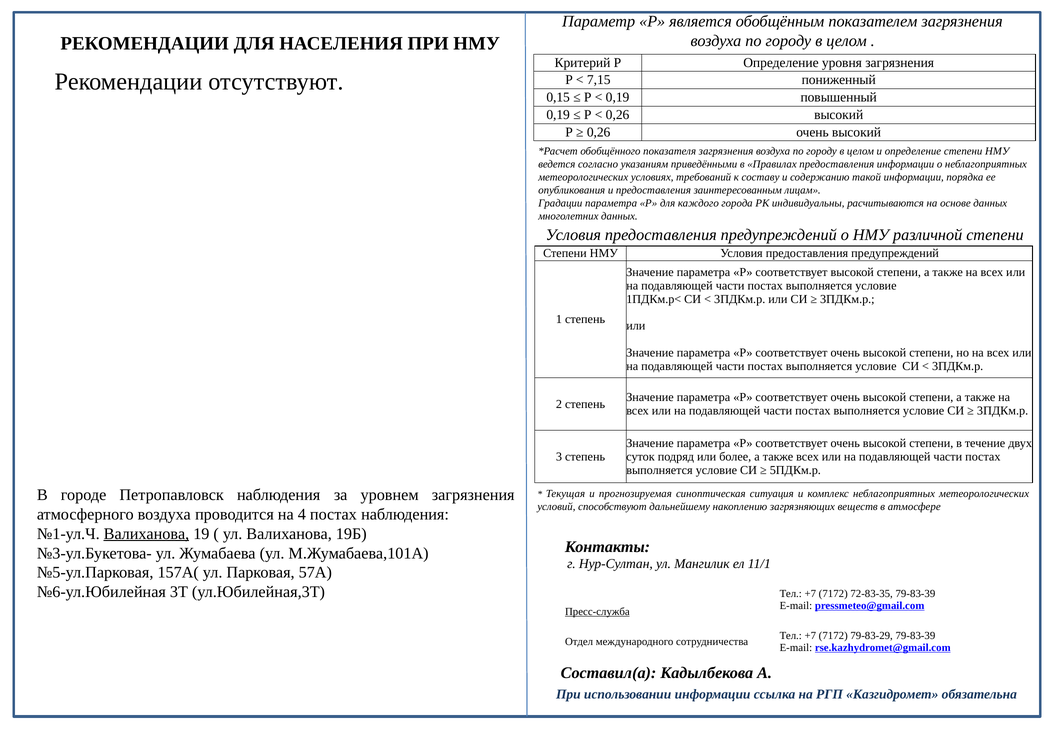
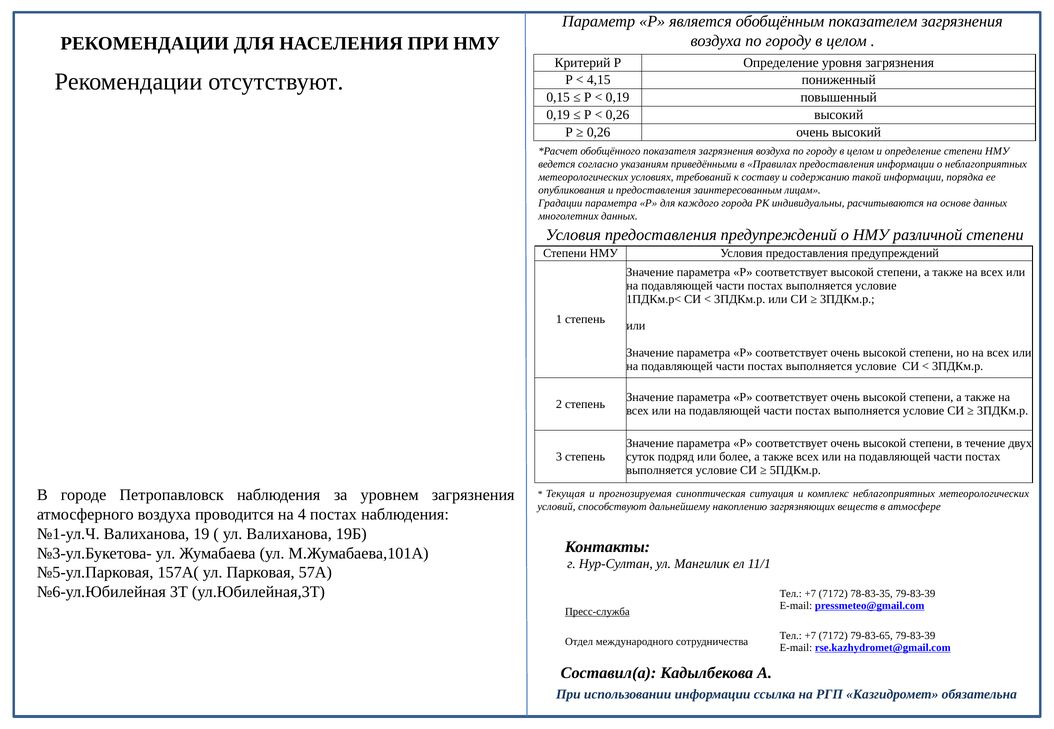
7,15: 7,15 -> 4,15
Валиханова at (146, 534) underline: present -> none
72-83-35: 72-83-35 -> 78-83-35
79-83-29: 79-83-29 -> 79-83-65
